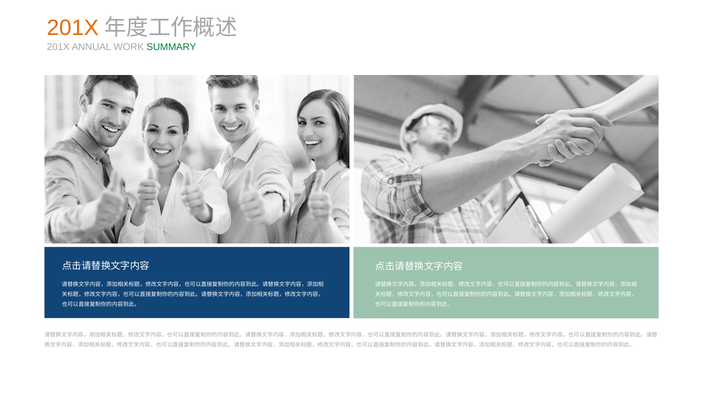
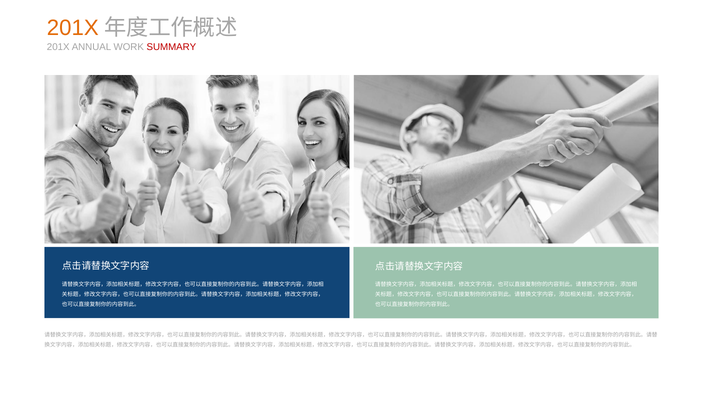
SUMMARY colour: green -> red
